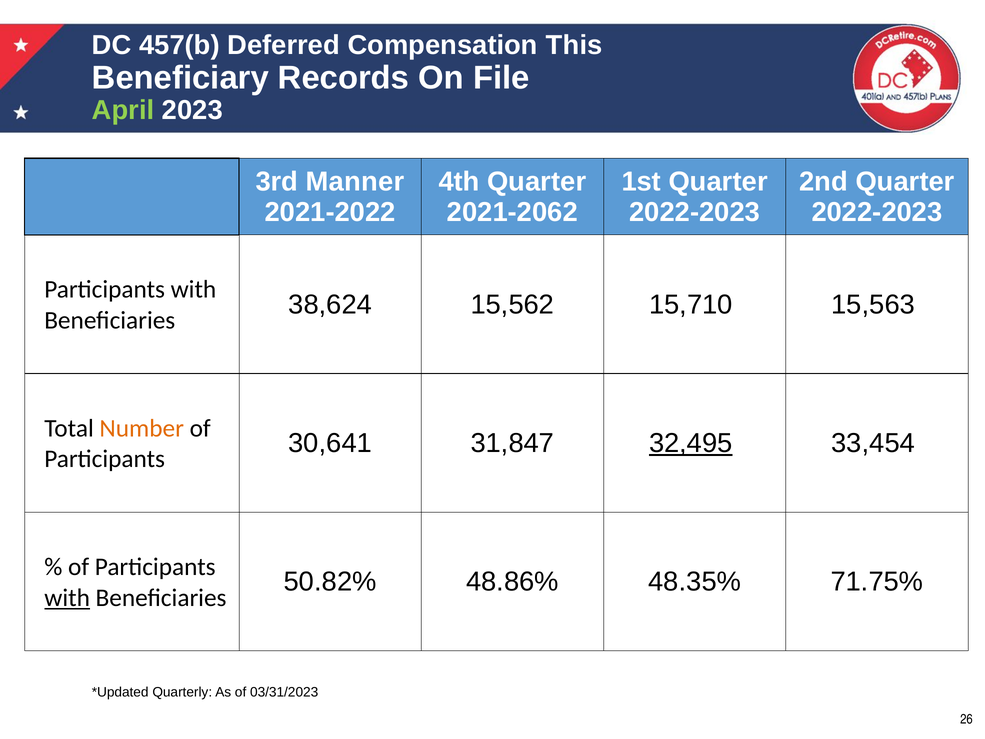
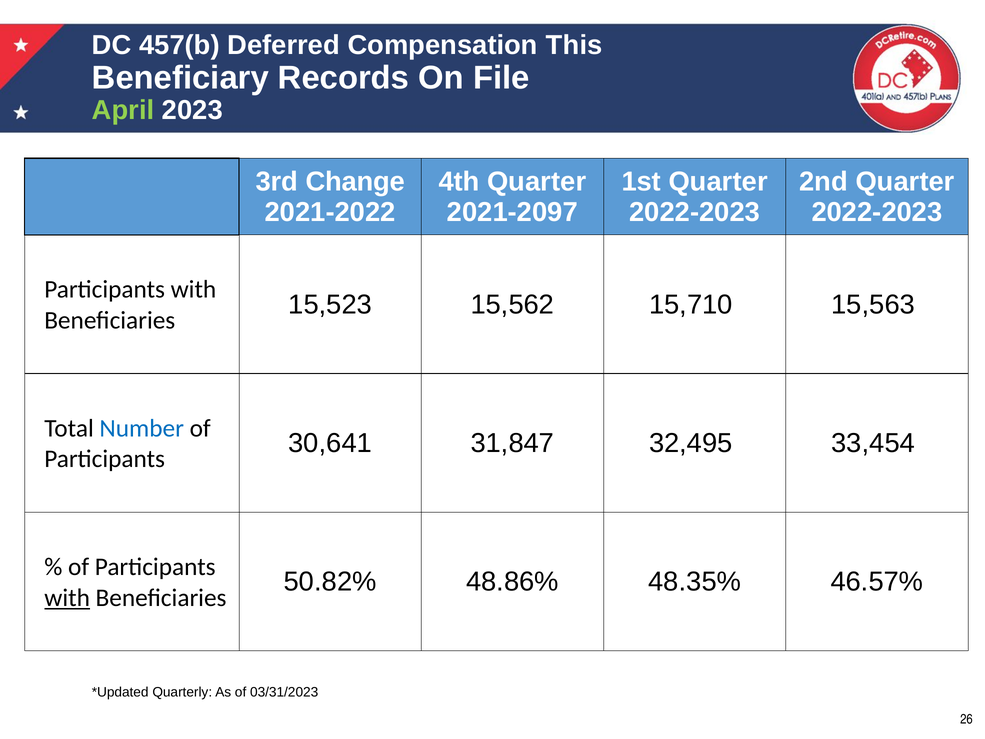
Manner: Manner -> Change
2021-2062: 2021-2062 -> 2021-2097
38,624: 38,624 -> 15,523
Number colour: orange -> blue
32,495 underline: present -> none
71.75%: 71.75% -> 46.57%
